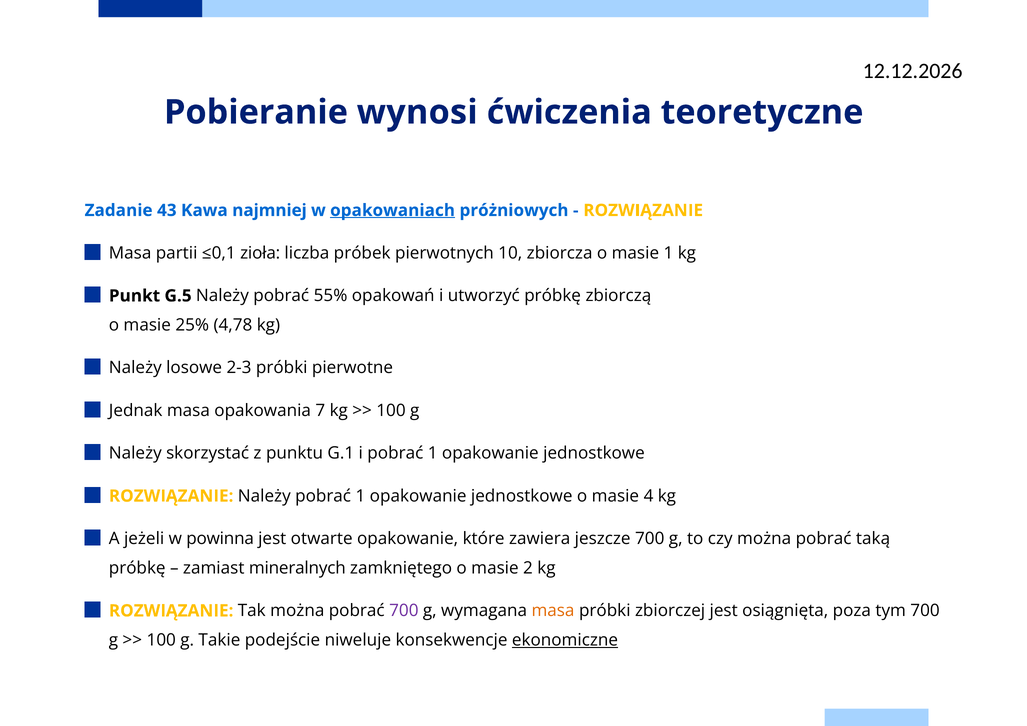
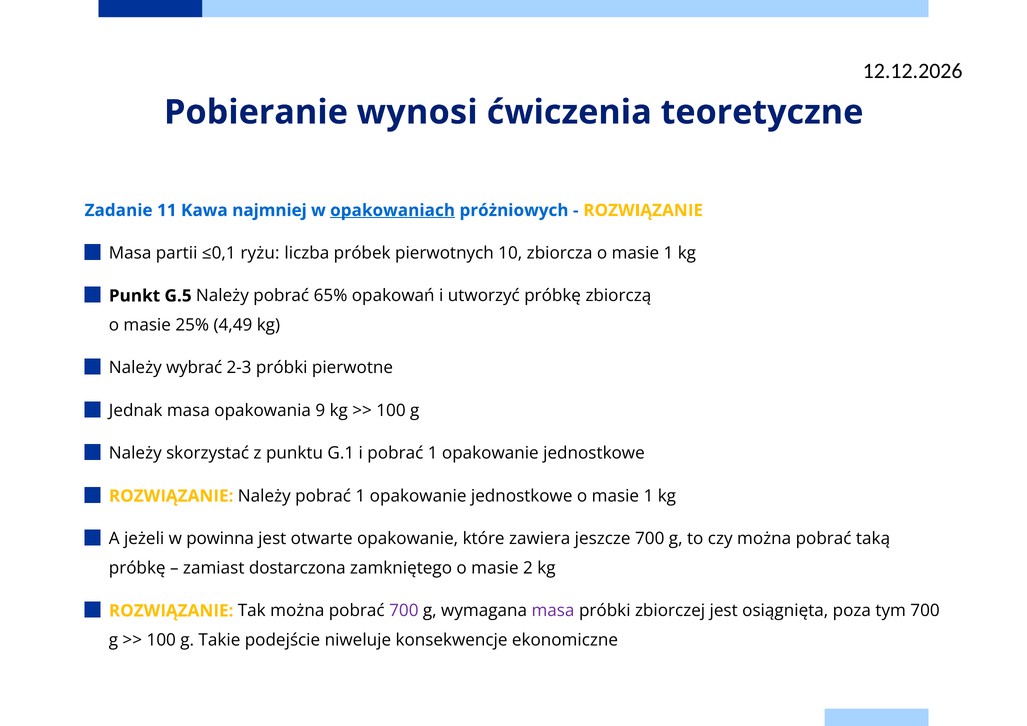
43: 43 -> 11
zioła: zioła -> ryżu
55%: 55% -> 65%
4,78: 4,78 -> 4,49
losowe: losowe -> wybrać
7: 7 -> 9
jednostkowe o masie 4: 4 -> 1
mineralnych: mineralnych -> dostarczona
masa at (553, 611) colour: orange -> purple
ekonomiczne underline: present -> none
